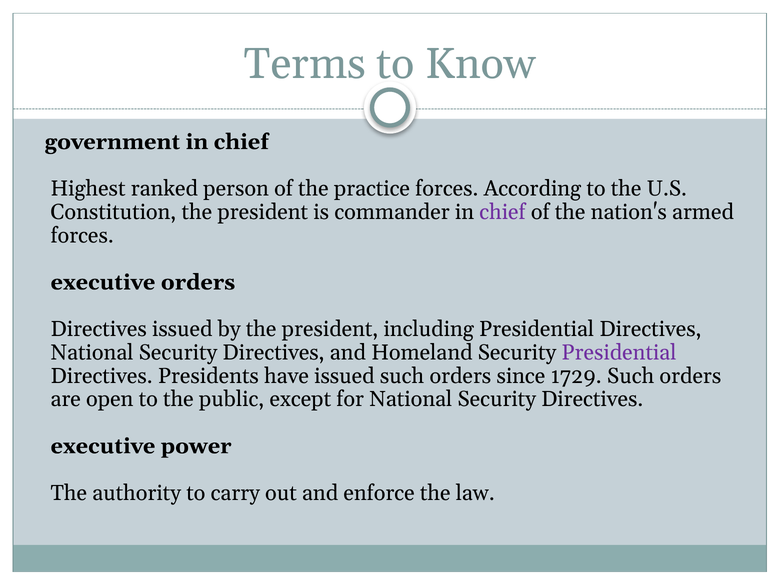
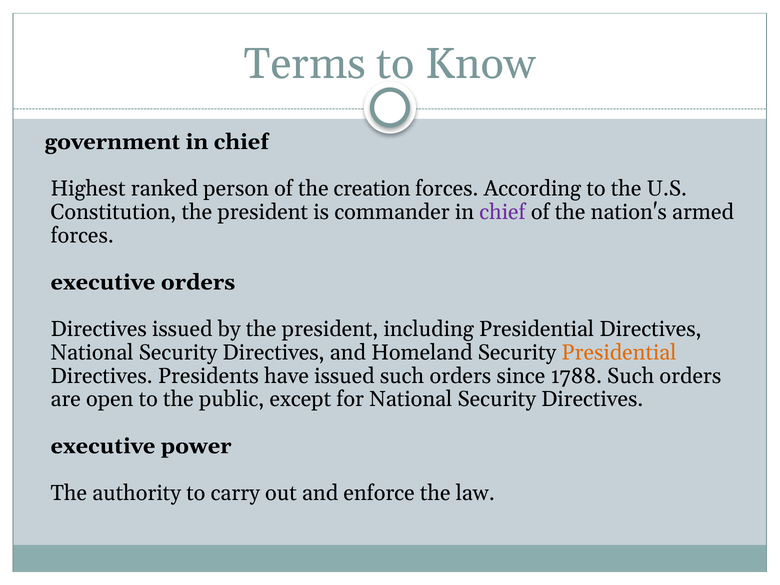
practice: practice -> creation
Presidential at (619, 352) colour: purple -> orange
1729: 1729 -> 1788
